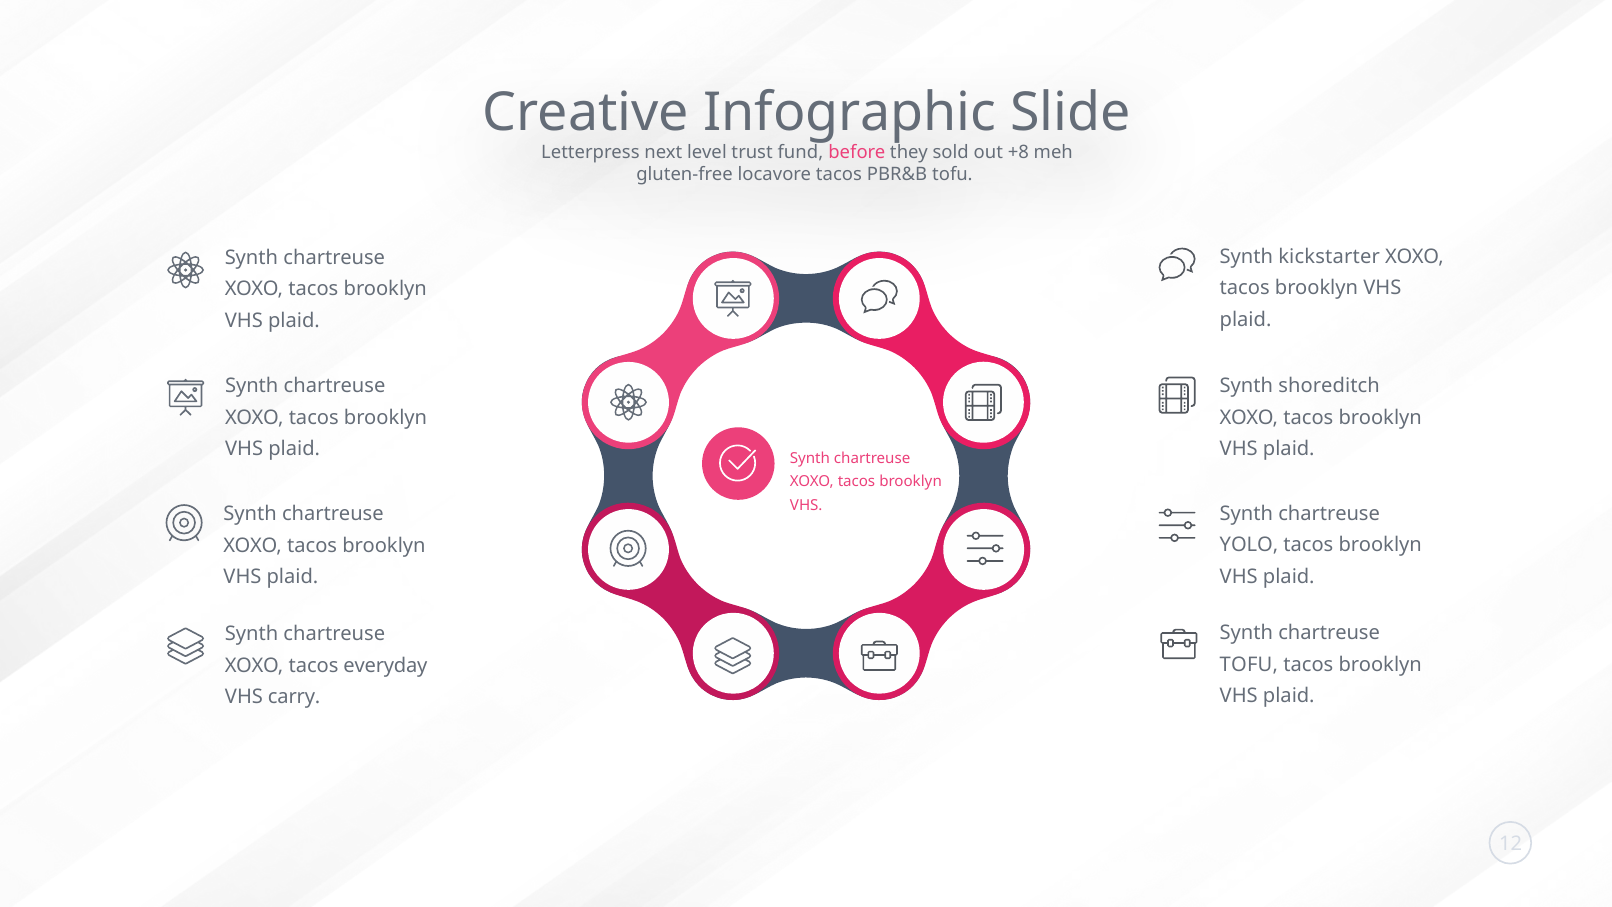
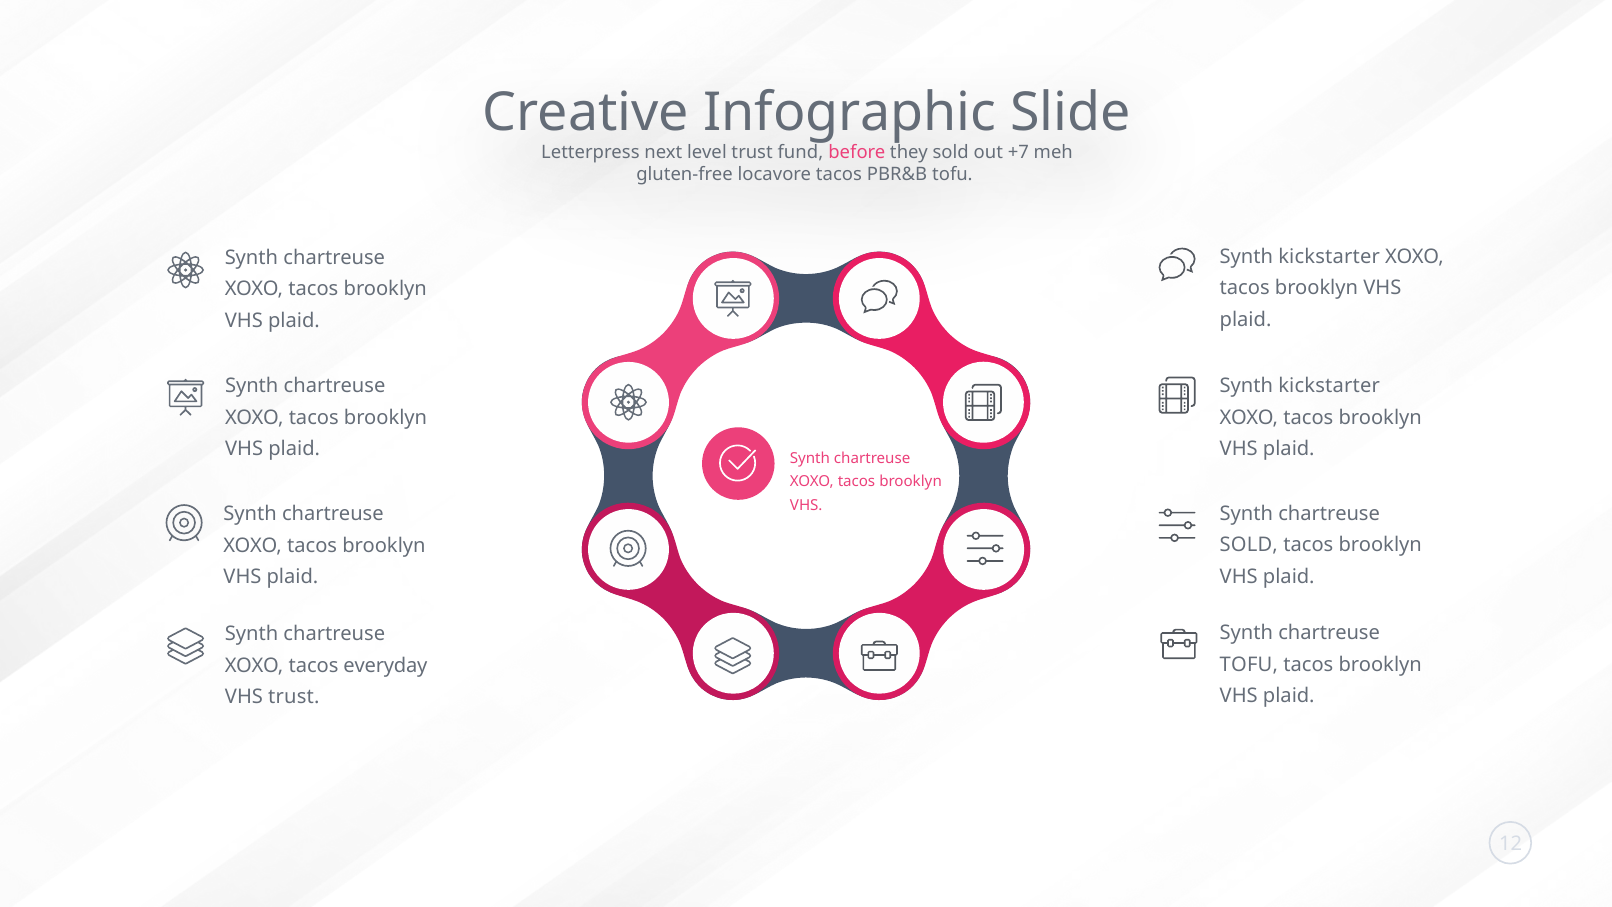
+8: +8 -> +7
shoreditch at (1329, 386): shoreditch -> kickstarter
YOLO at (1249, 545): YOLO -> SOLD
VHS carry: carry -> trust
